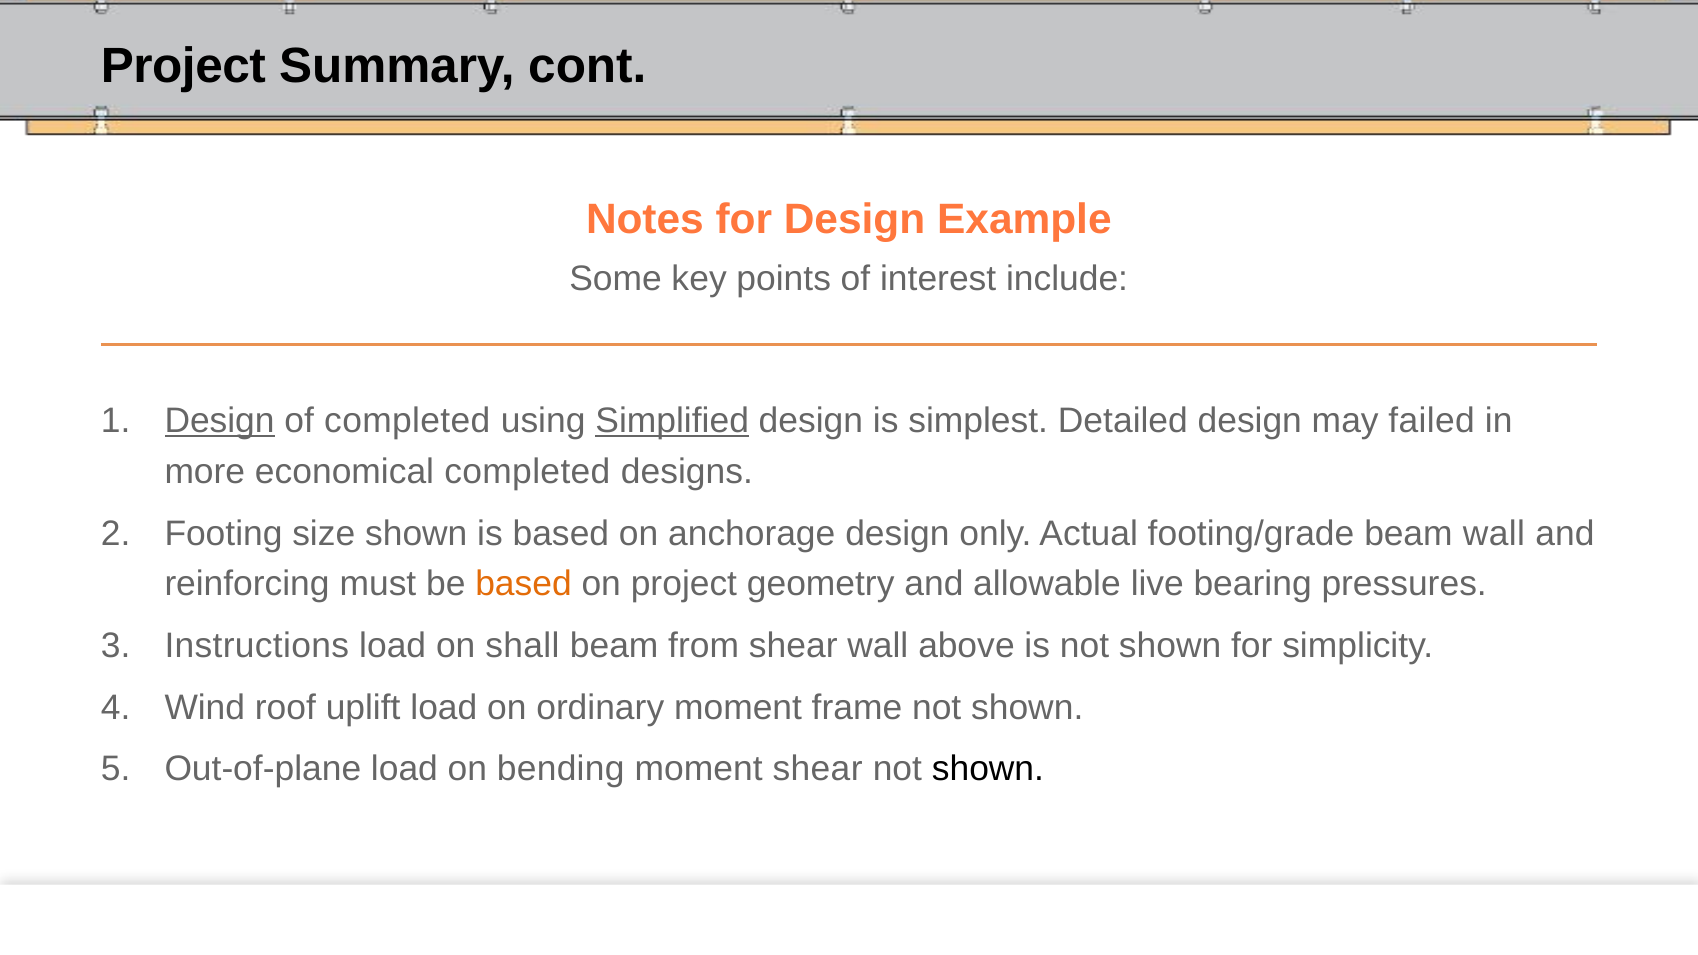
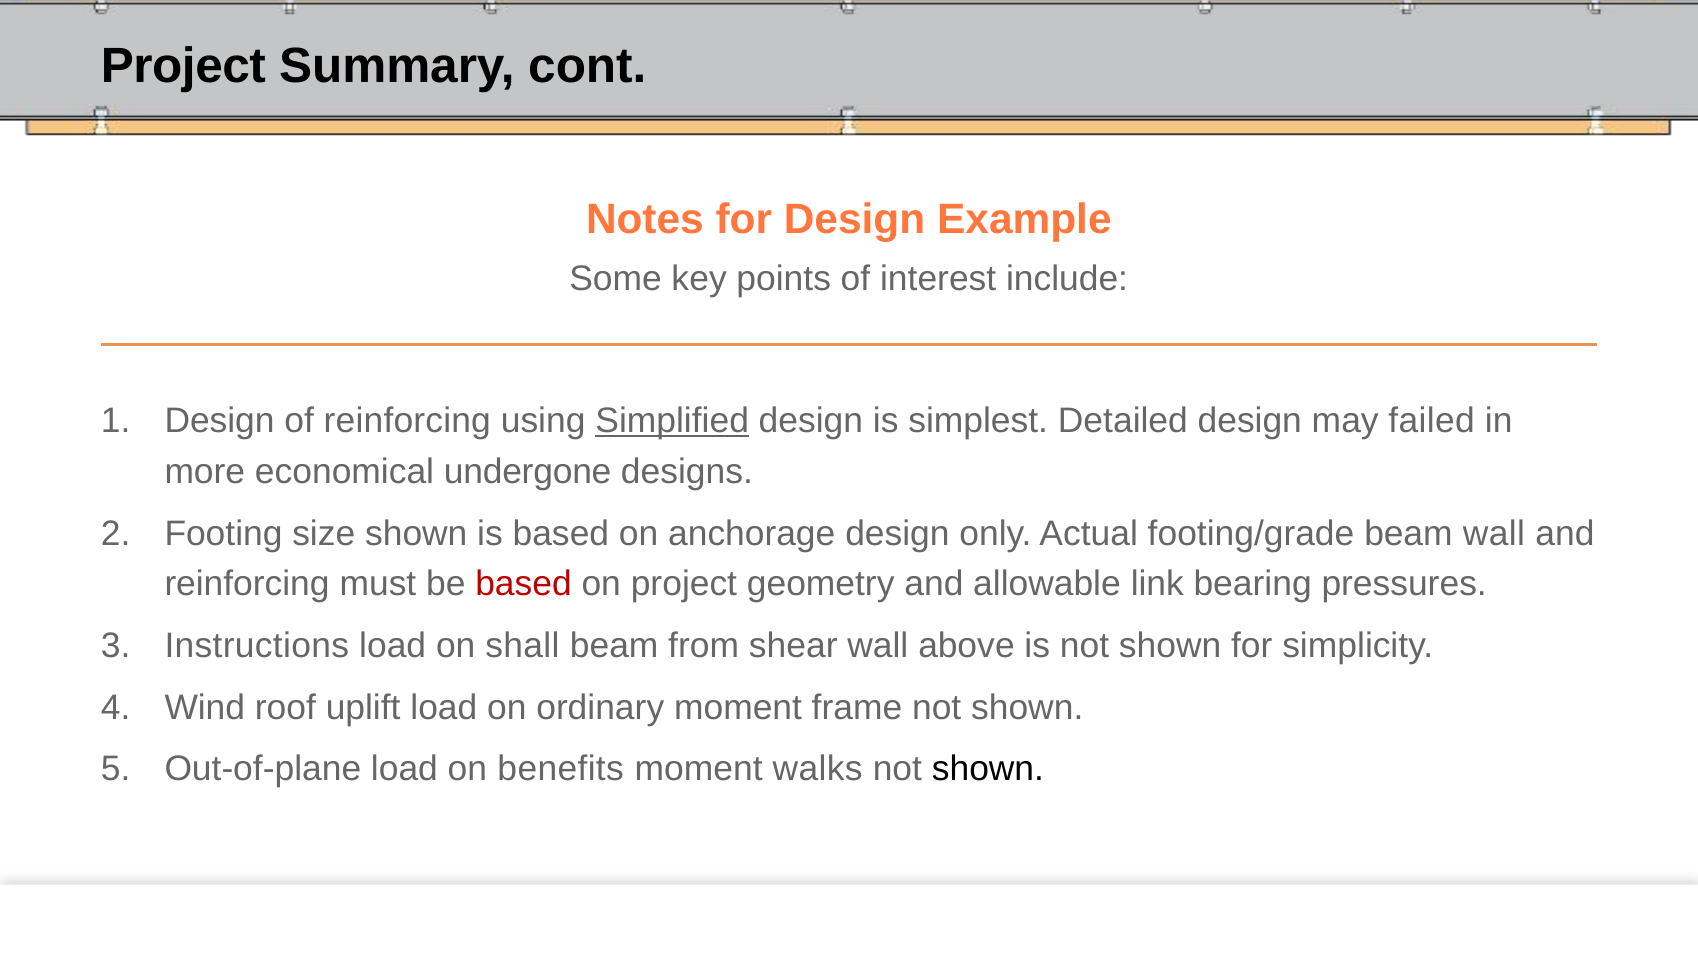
Design at (220, 421) underline: present -> none
of completed: completed -> reinforcing
economical completed: completed -> undergone
based at (524, 584) colour: orange -> red
live: live -> link
bending: bending -> benefits
moment shear: shear -> walks
